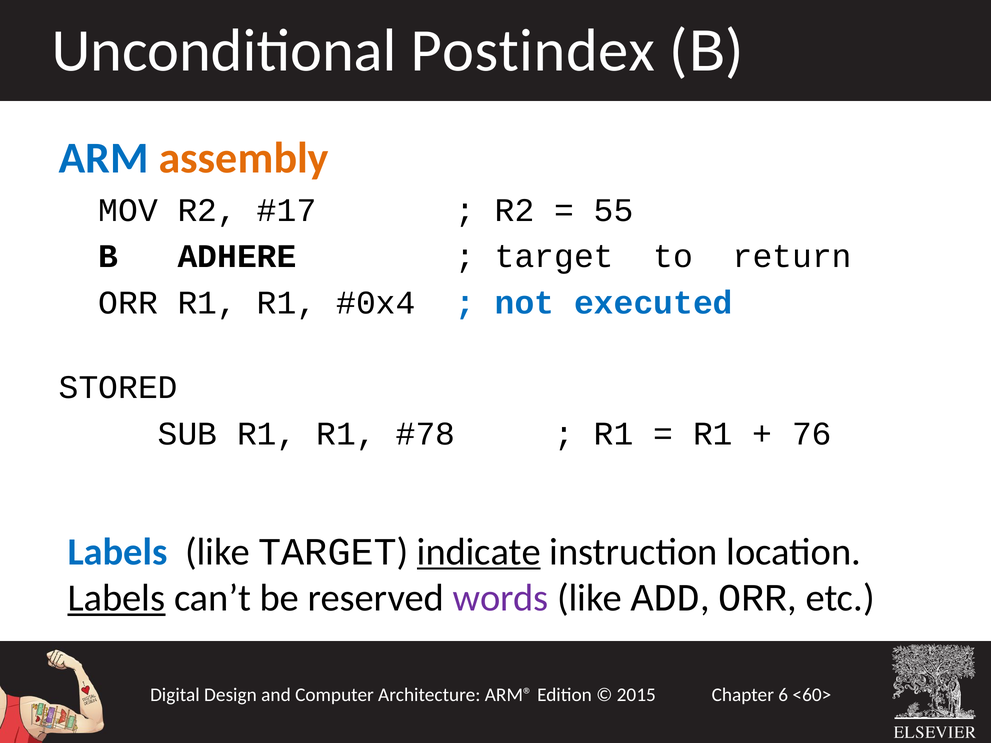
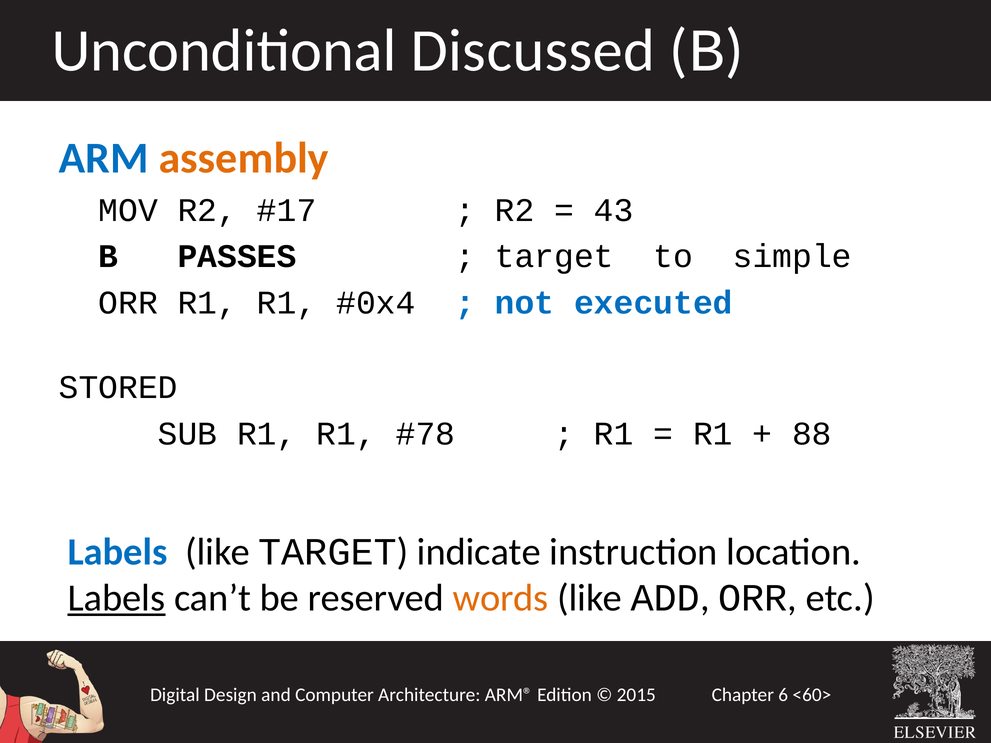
Postindex: Postindex -> Discussed
55: 55 -> 43
ADHERE: ADHERE -> PASSES
return: return -> simple
76: 76 -> 88
indicate underline: present -> none
words colour: purple -> orange
